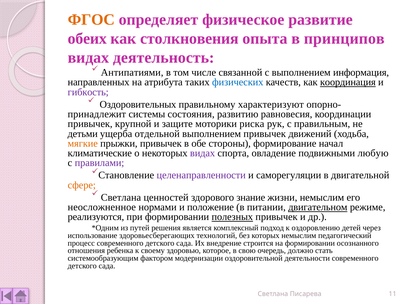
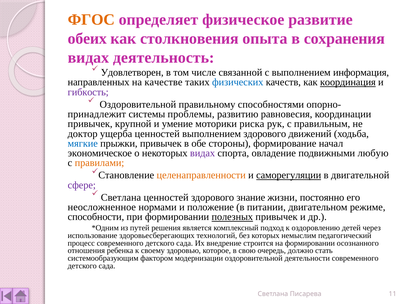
принципов: принципов -> сохранения
Антипатиями: Антипатиями -> Удовлетворен
атрибута: атрибута -> качестве
Оздоровительных at (138, 105): Оздоровительных -> Оздоровительной
характеризуют: характеризуют -> способностями
состояния: состояния -> проблемы
защите: защите -> умение
детьми: детьми -> доктор
ущерба отдельной: отдельной -> ценностей
выполнением привычек: привычек -> здорового
мягкие colour: orange -> blue
климатические: климатические -> экономическое
правилами colour: purple -> orange
целенаправленности colour: purple -> orange
саморегуляции underline: none -> present
сфере colour: orange -> purple
жизни немыслим: немыслим -> постоянно
двигательном underline: present -> none
реализуются: реализуются -> способности
